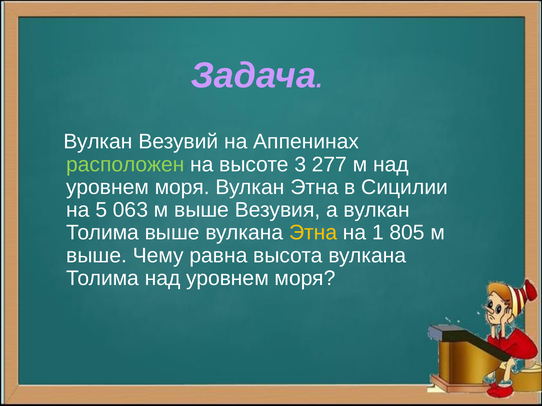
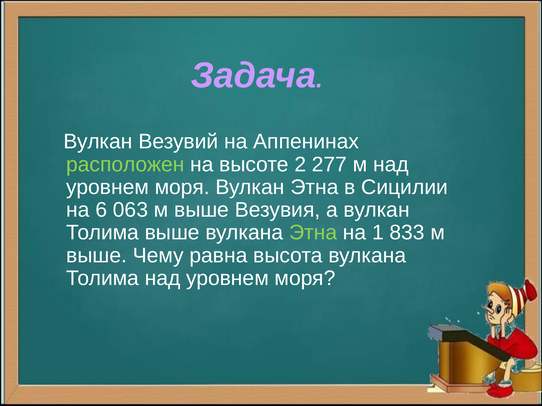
3: 3 -> 2
5: 5 -> 6
Этна at (313, 233) colour: yellow -> light green
805: 805 -> 833
